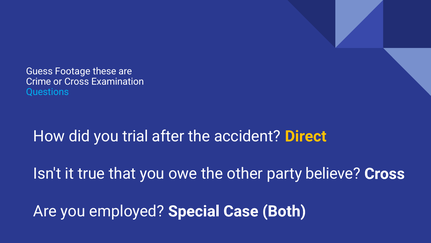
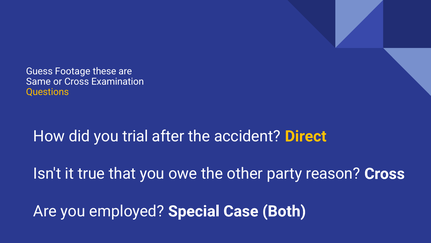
Crime: Crime -> Same
Questions colour: light blue -> yellow
believe: believe -> reason
